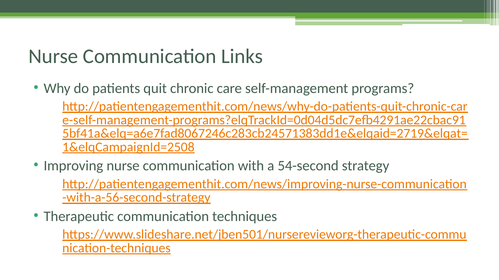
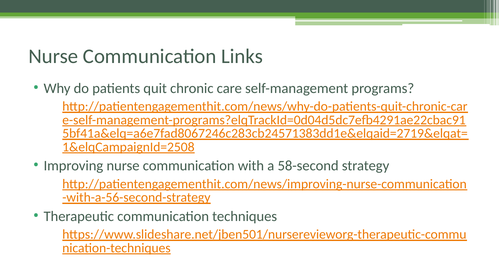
54-second: 54-second -> 58-second
